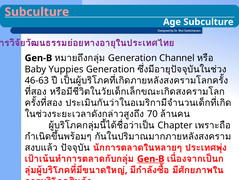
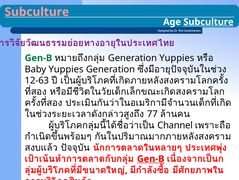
Subculture at (208, 22) underline: none -> present
Gen-B at (38, 58) colour: black -> green
Generation Channel: Channel -> Yuppies
46-63: 46-63 -> 12-63
70: 70 -> 77
Chapter: Chapter -> Channel
